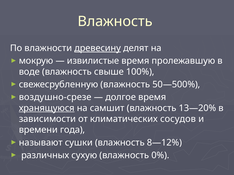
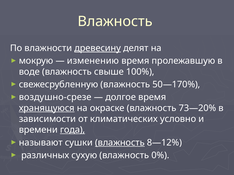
извилистые: извилистые -> изменению
50—500%: 50—500% -> 50—170%
самшит: самшит -> окраске
13—20%: 13—20% -> 73—20%
сосудов: сосудов -> условно
года underline: none -> present
влажность at (120, 143) underline: none -> present
